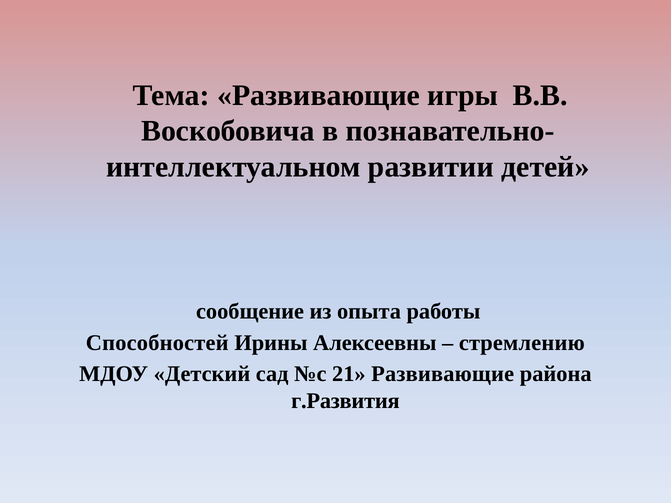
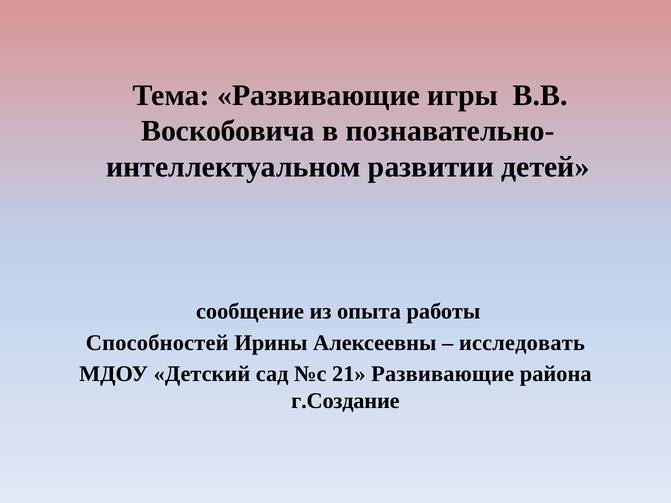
стремлению: стремлению -> исследовать
г.Развития: г.Развития -> г.Создание
